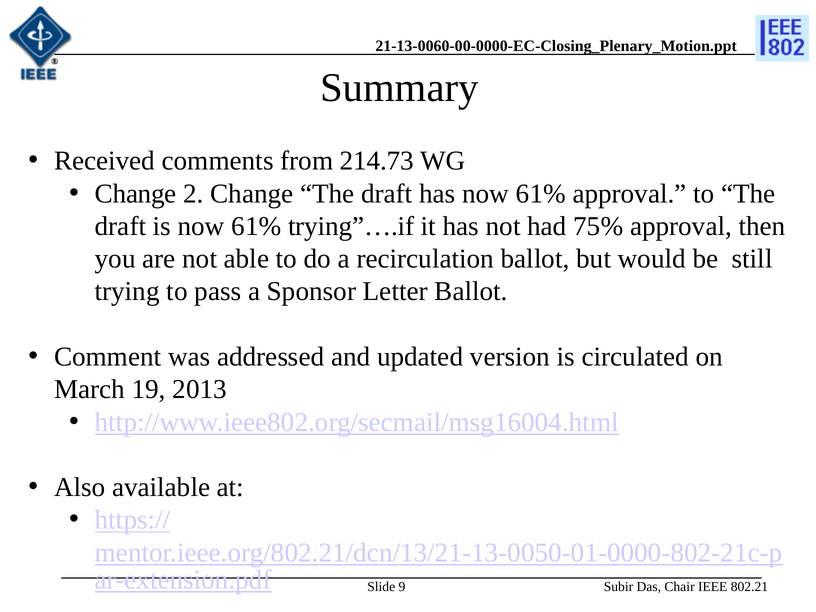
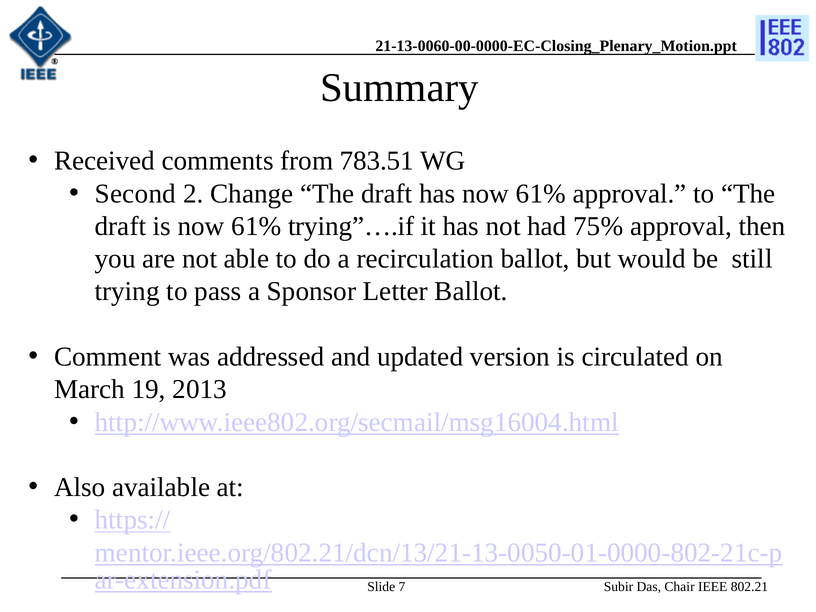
214.73: 214.73 -> 783.51
Change at (136, 194): Change -> Second
9: 9 -> 7
